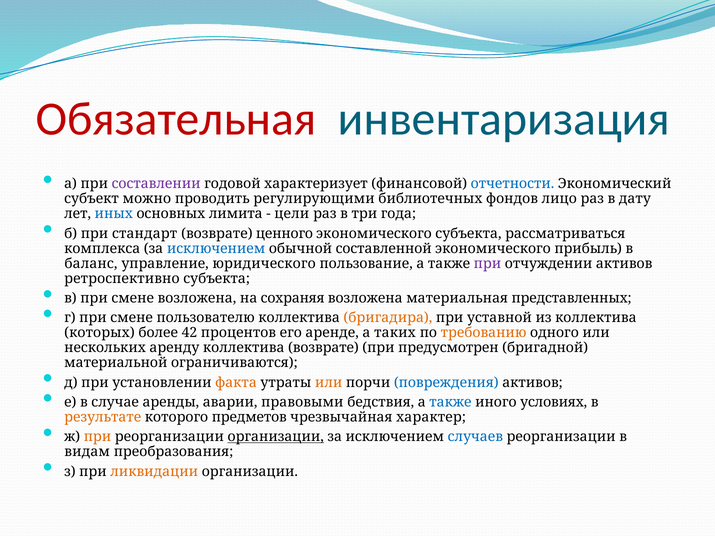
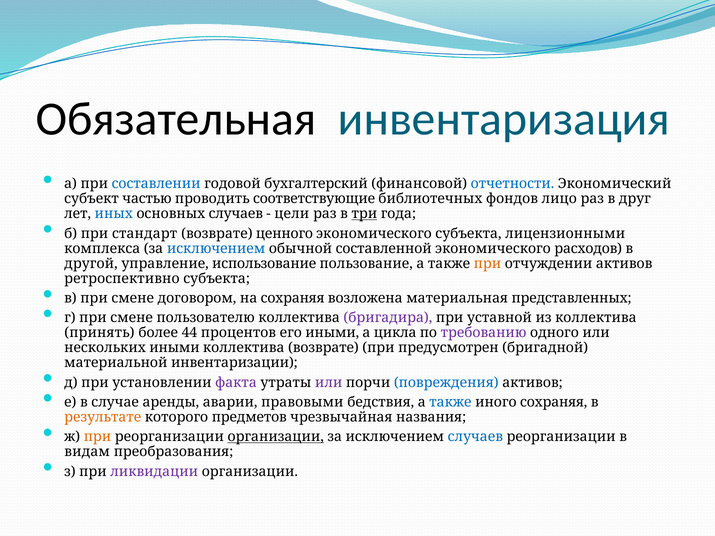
Обязательная colour: red -> black
составлении colour: purple -> blue
характеризует: характеризует -> бухгалтерский
можно: можно -> частью
регулирующими: регулирующими -> соответствующие
дату: дату -> друг
основных лимита: лимита -> случаев
три underline: none -> present
рассматриваться: рассматриваться -> лицензионными
прибыль: прибыль -> расходов
баланс: баланс -> другой
юридического: юридического -> использование
при at (487, 264) colour: purple -> orange
смене возложена: возложена -> договором
бригадира colour: orange -> purple
которых: которых -> принять
42: 42 -> 44
его аренде: аренде -> иными
таких: таких -> цикла
требованию colour: orange -> purple
нескольких аренду: аренду -> иными
ограничиваются: ограничиваются -> инвентаризации
факта colour: orange -> purple
или at (329, 383) colour: orange -> purple
иного условиях: условиях -> сохраняя
характер: характер -> названия
ликвидации colour: orange -> purple
